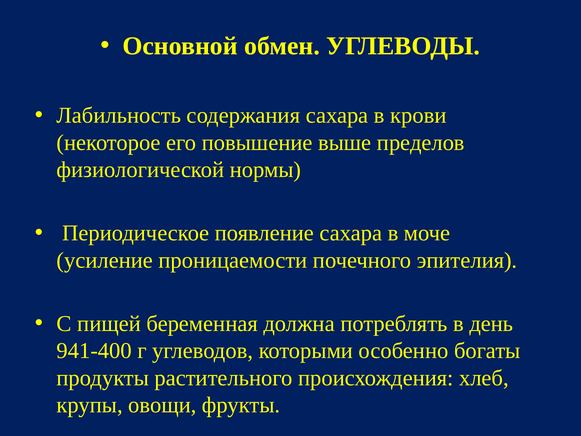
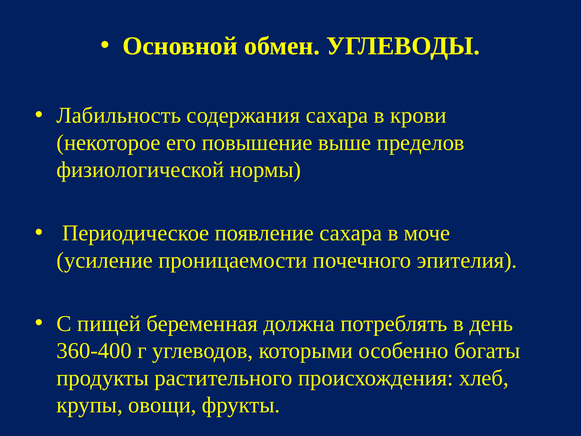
941-400: 941-400 -> 360-400
